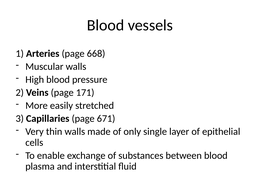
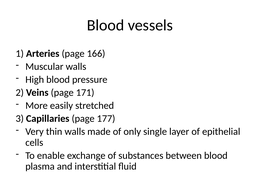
668: 668 -> 166
671: 671 -> 177
